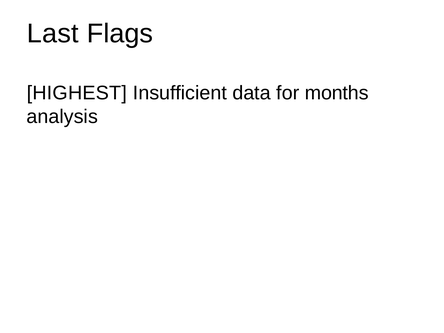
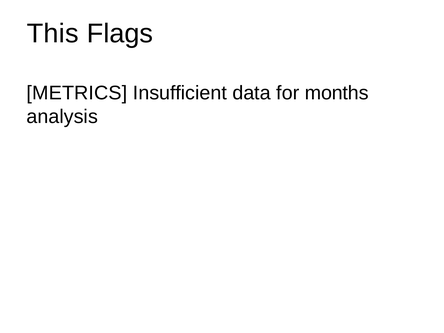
Last: Last -> This
HIGHEST: HIGHEST -> METRICS
